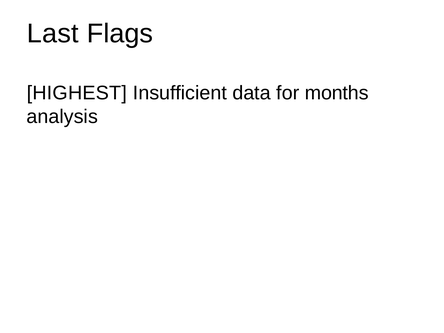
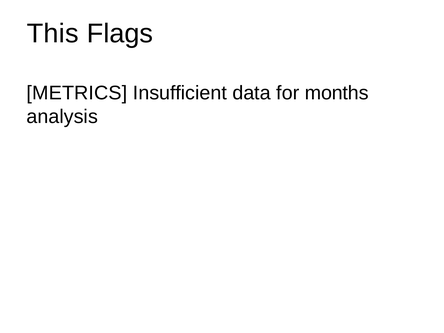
Last: Last -> This
HIGHEST: HIGHEST -> METRICS
